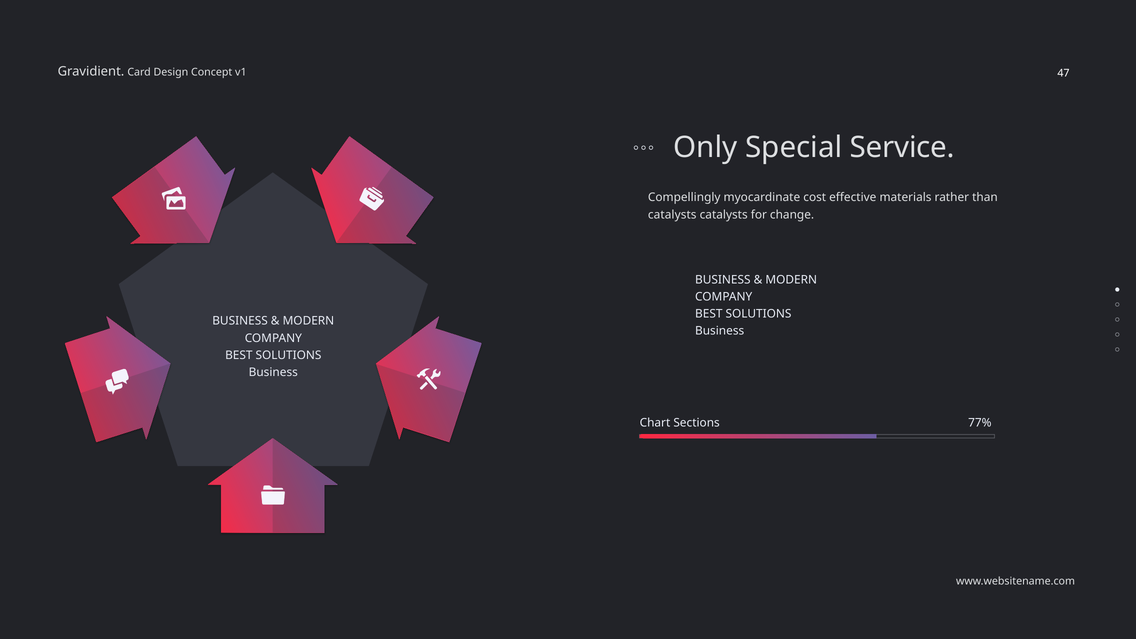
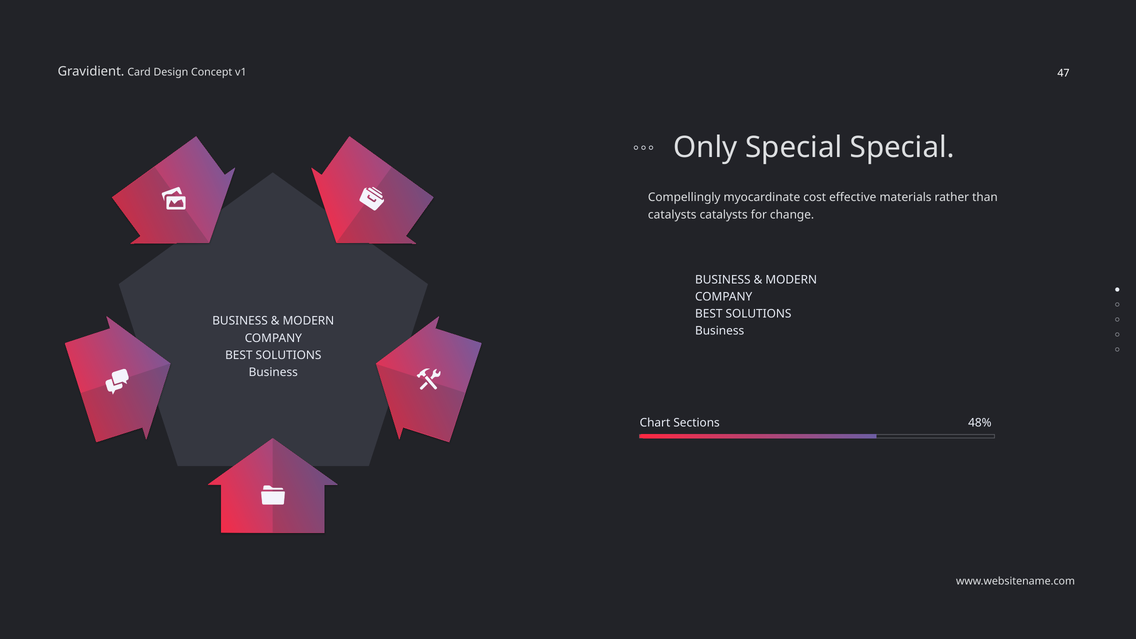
Special Service: Service -> Special
77%: 77% -> 48%
